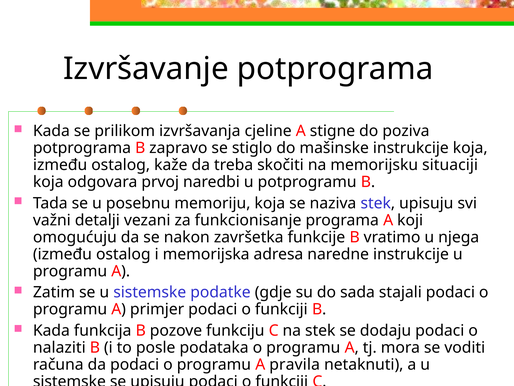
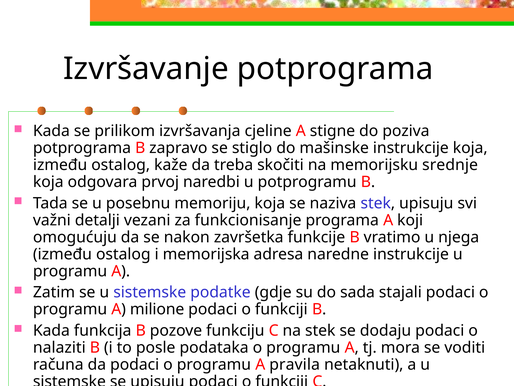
situaciji: situaciji -> srednje
primjer: primjer -> milione
